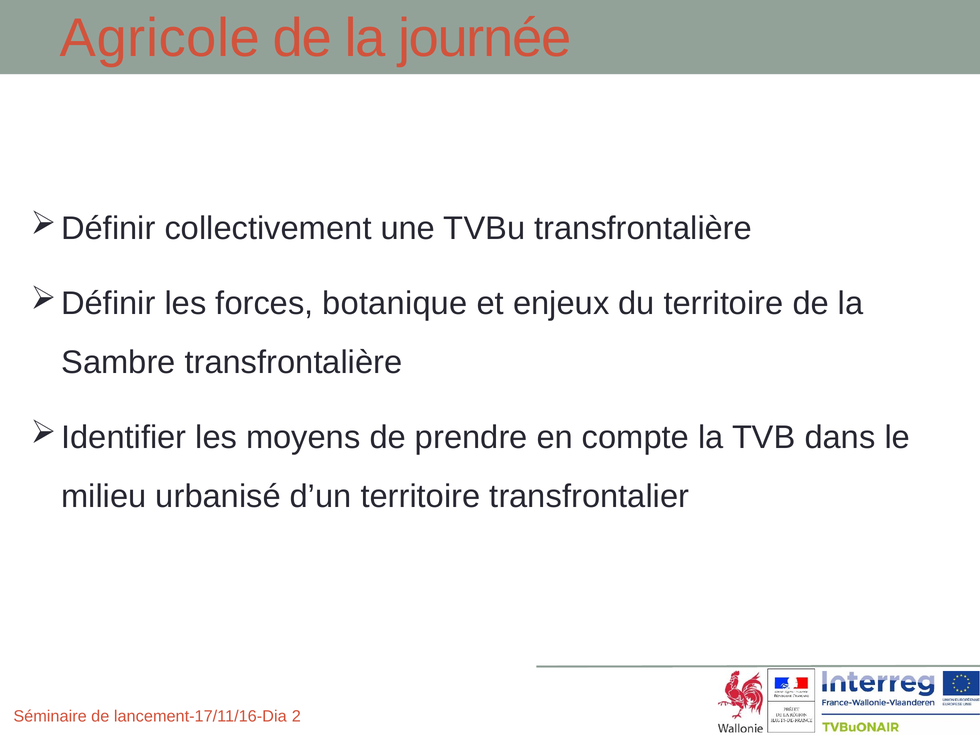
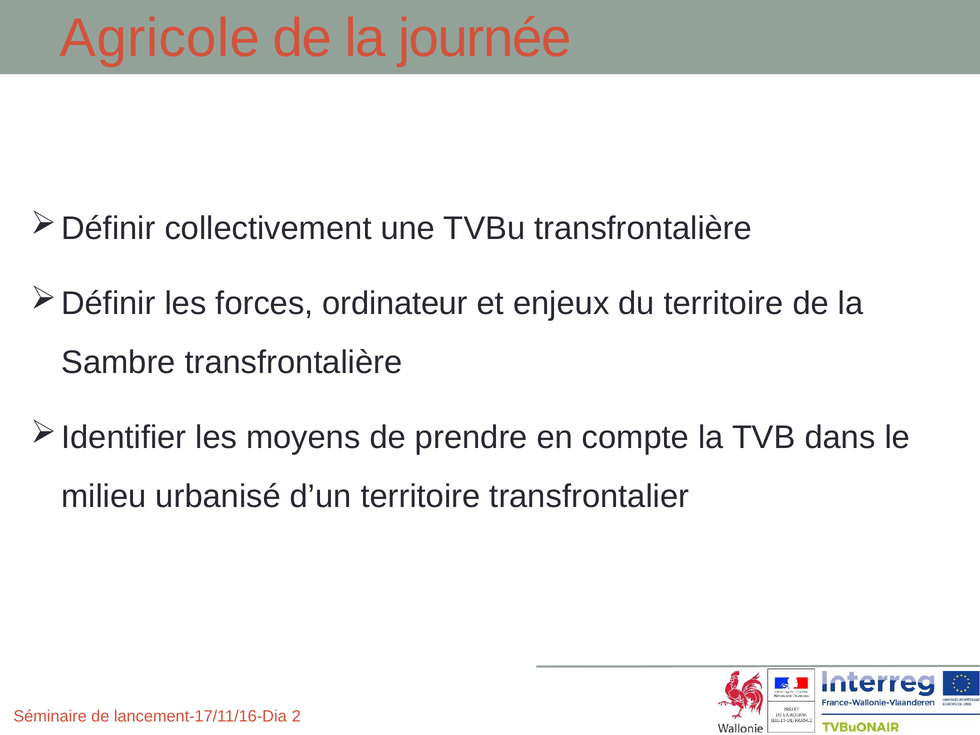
botanique: botanique -> ordinateur
